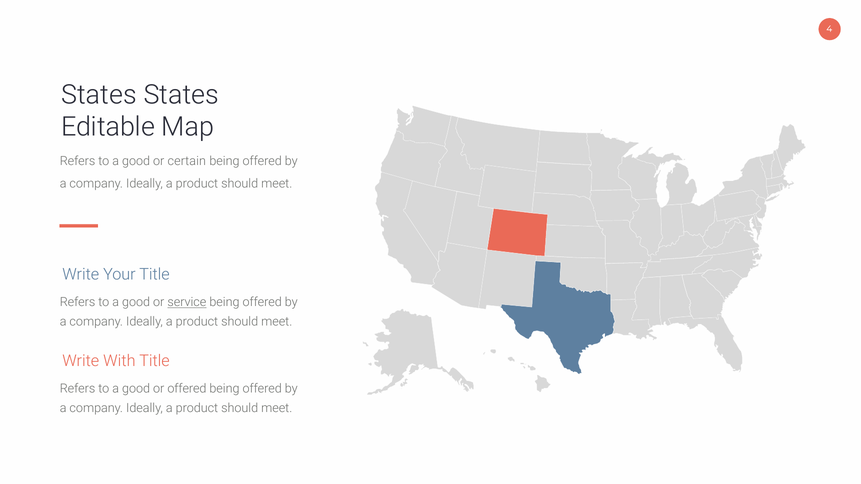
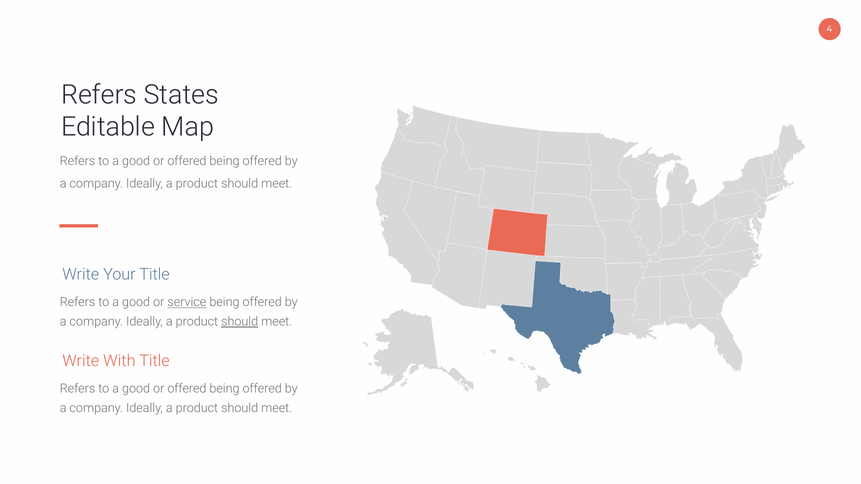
States at (99, 95): States -> Refers
certain at (187, 161): certain -> offered
should at (240, 322) underline: none -> present
